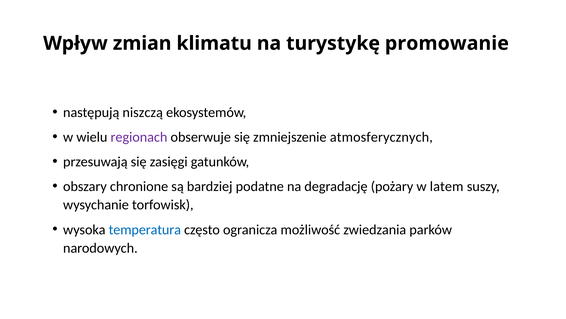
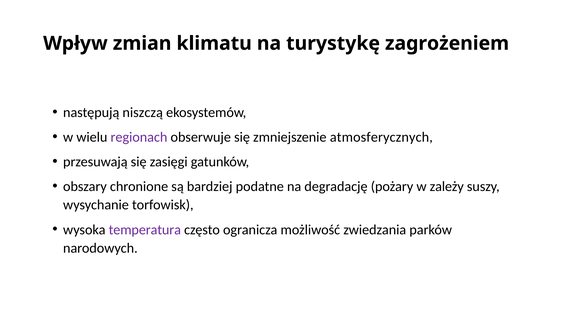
promowanie: promowanie -> zagrożeniem
latem: latem -> zależy
temperatura colour: blue -> purple
